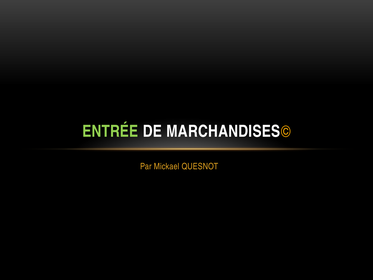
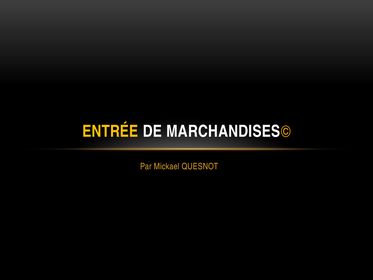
ENTRÉE colour: light green -> yellow
